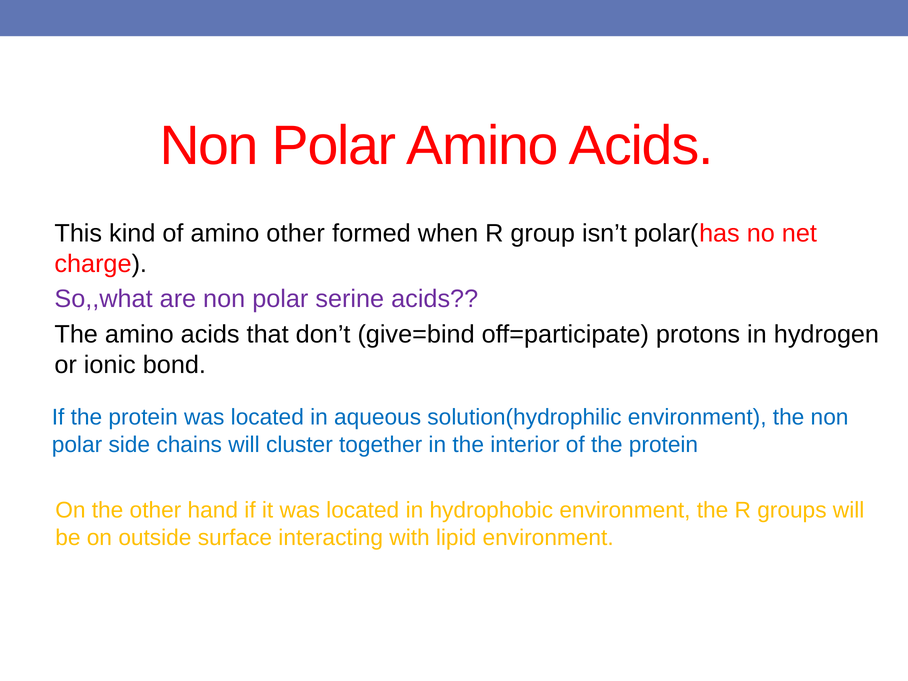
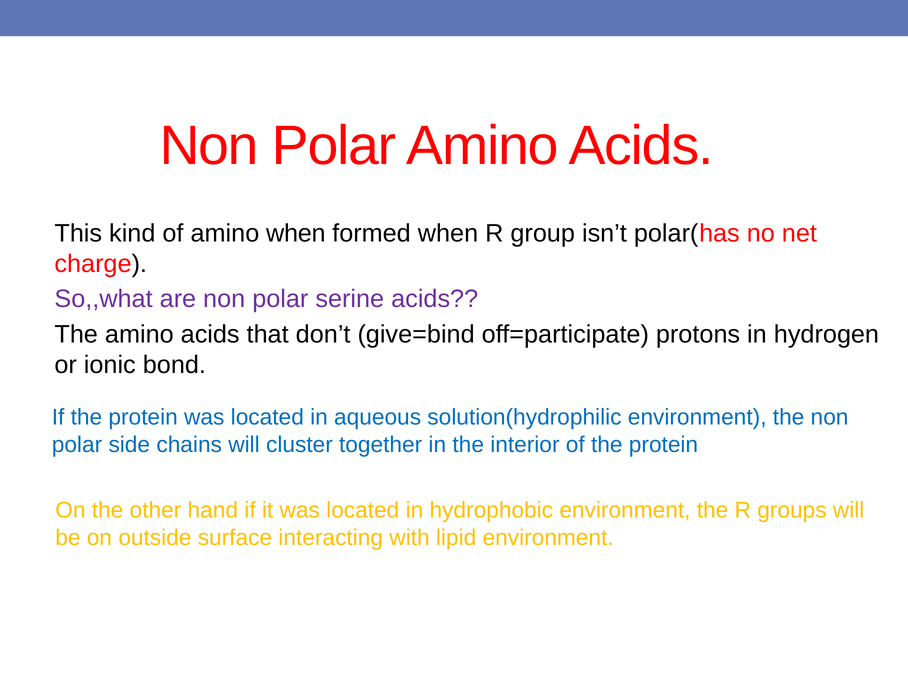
amino other: other -> when
